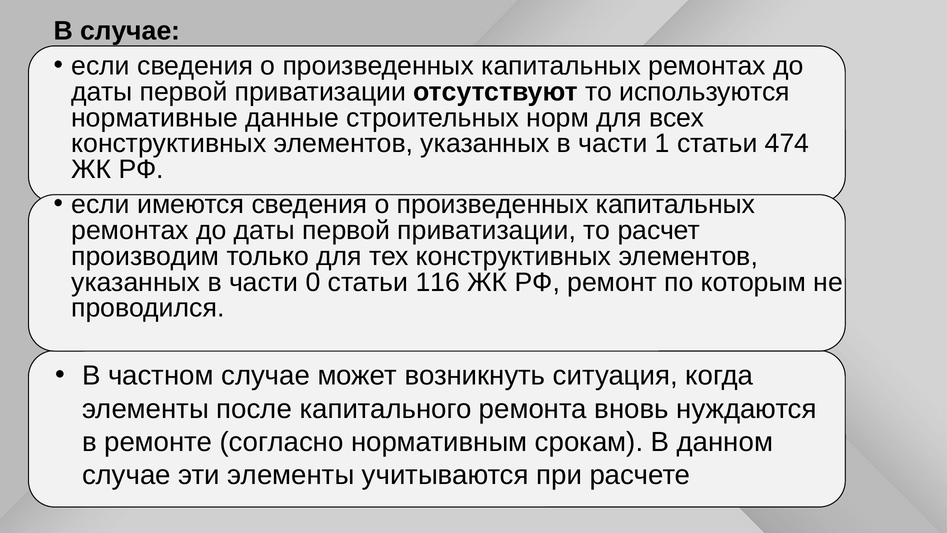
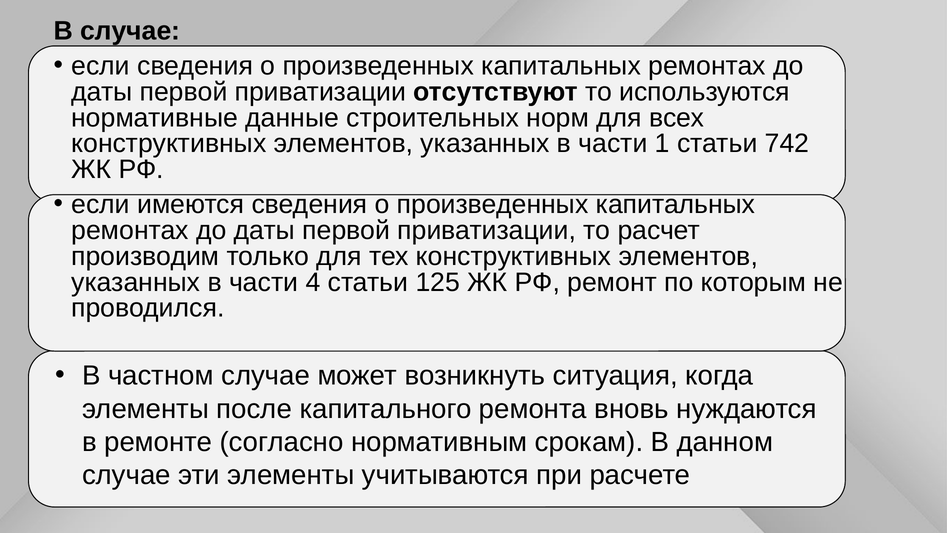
474: 474 -> 742
0: 0 -> 4
116: 116 -> 125
